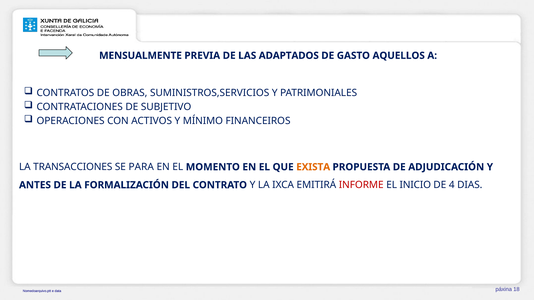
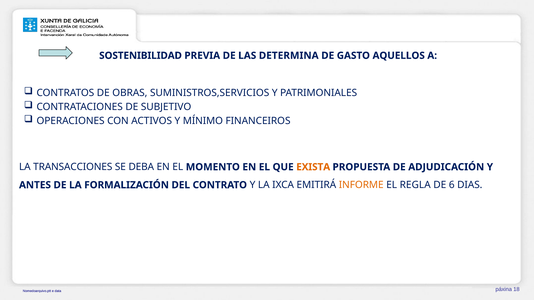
MENSUALMENTE: MENSUALMENTE -> SOSTENIBILIDAD
ADAPTADOS: ADAPTADOS -> DETERMINA
PARA: PARA -> DEBA
INFORME colour: red -> orange
INICIO: INICIO -> REGLA
4: 4 -> 6
